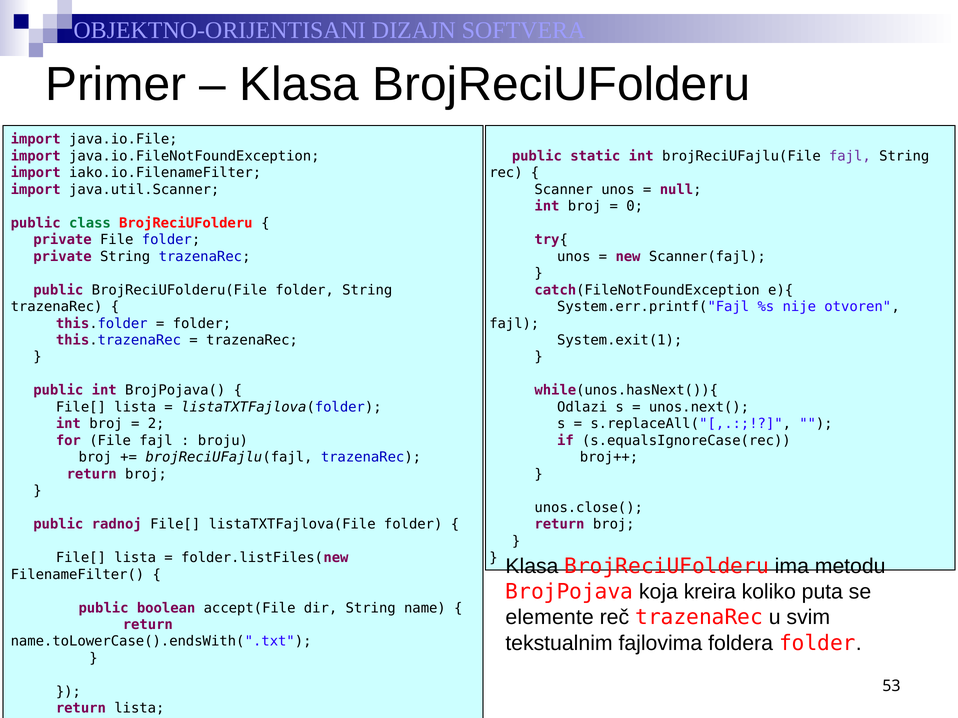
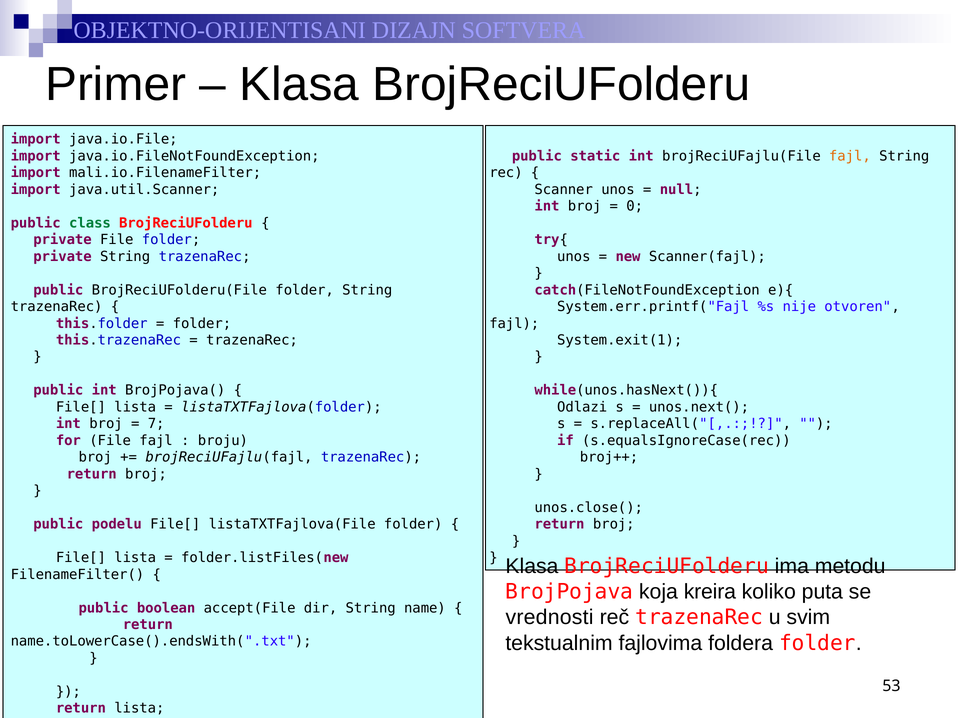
fajl at (850, 156) colour: purple -> orange
iako.io.FilenameFilter: iako.io.FilenameFilter -> mali.io.FilenameFilter
2: 2 -> 7
radnoj: radnoj -> podelu
elemente: elemente -> vrednosti
